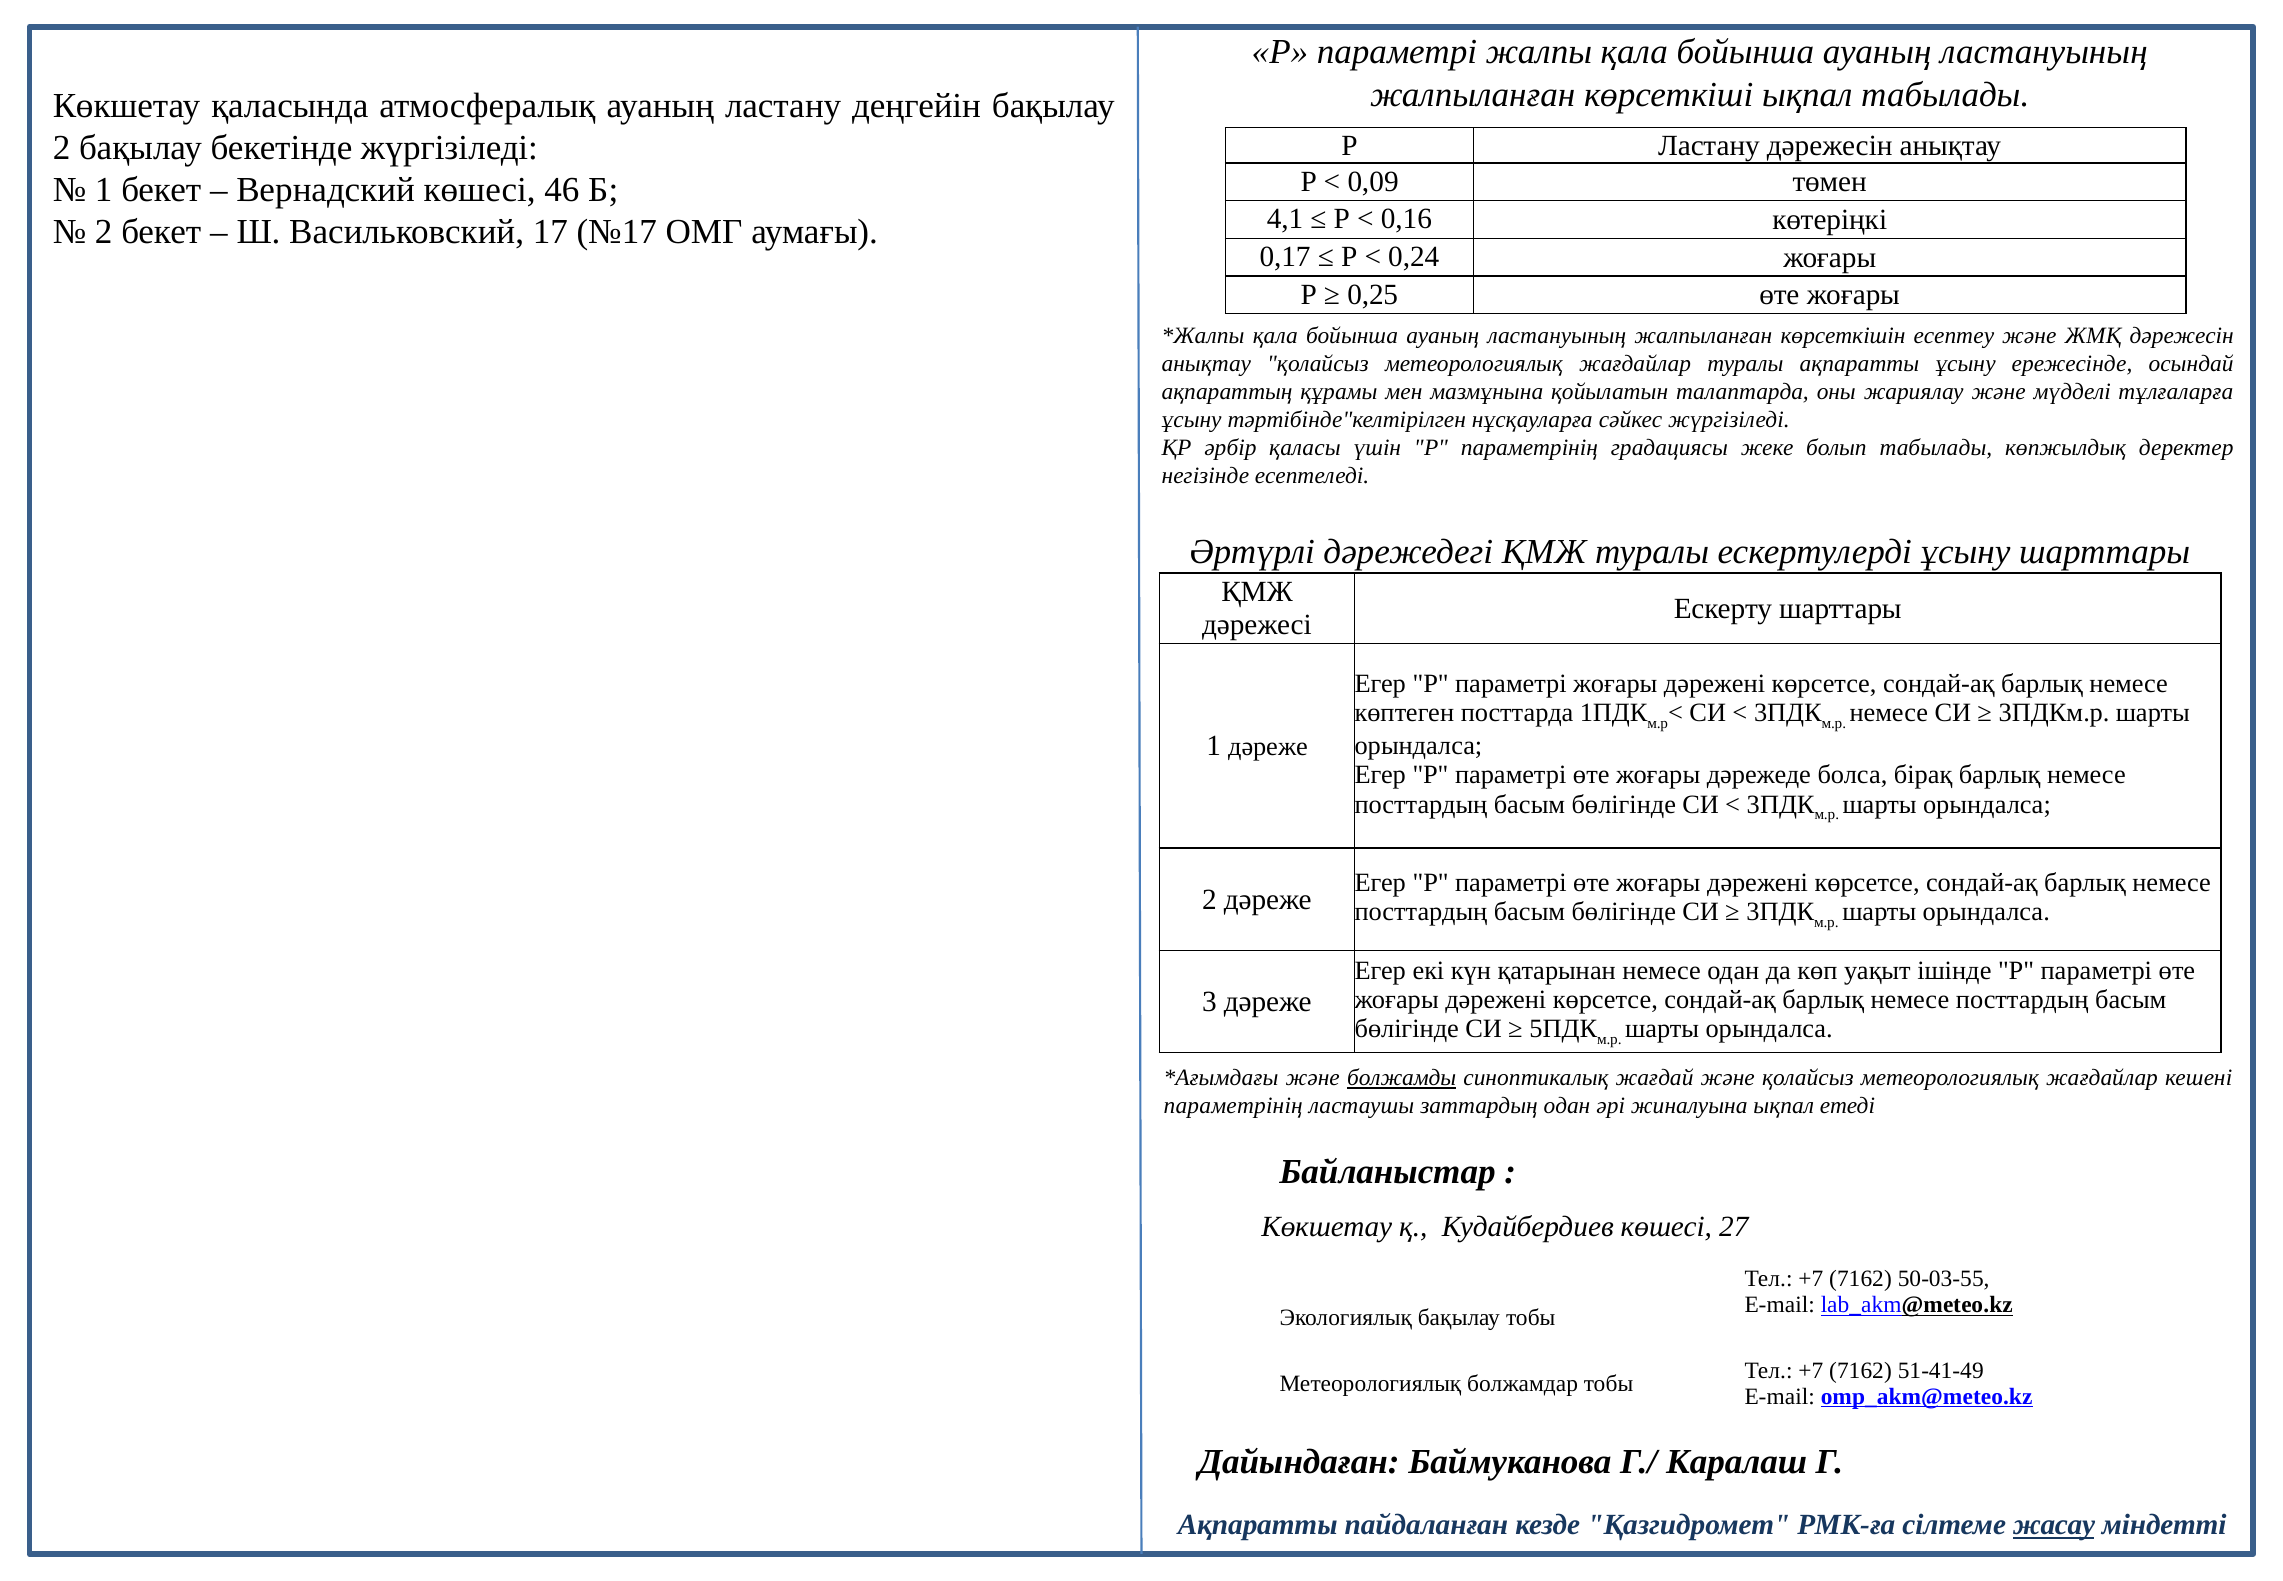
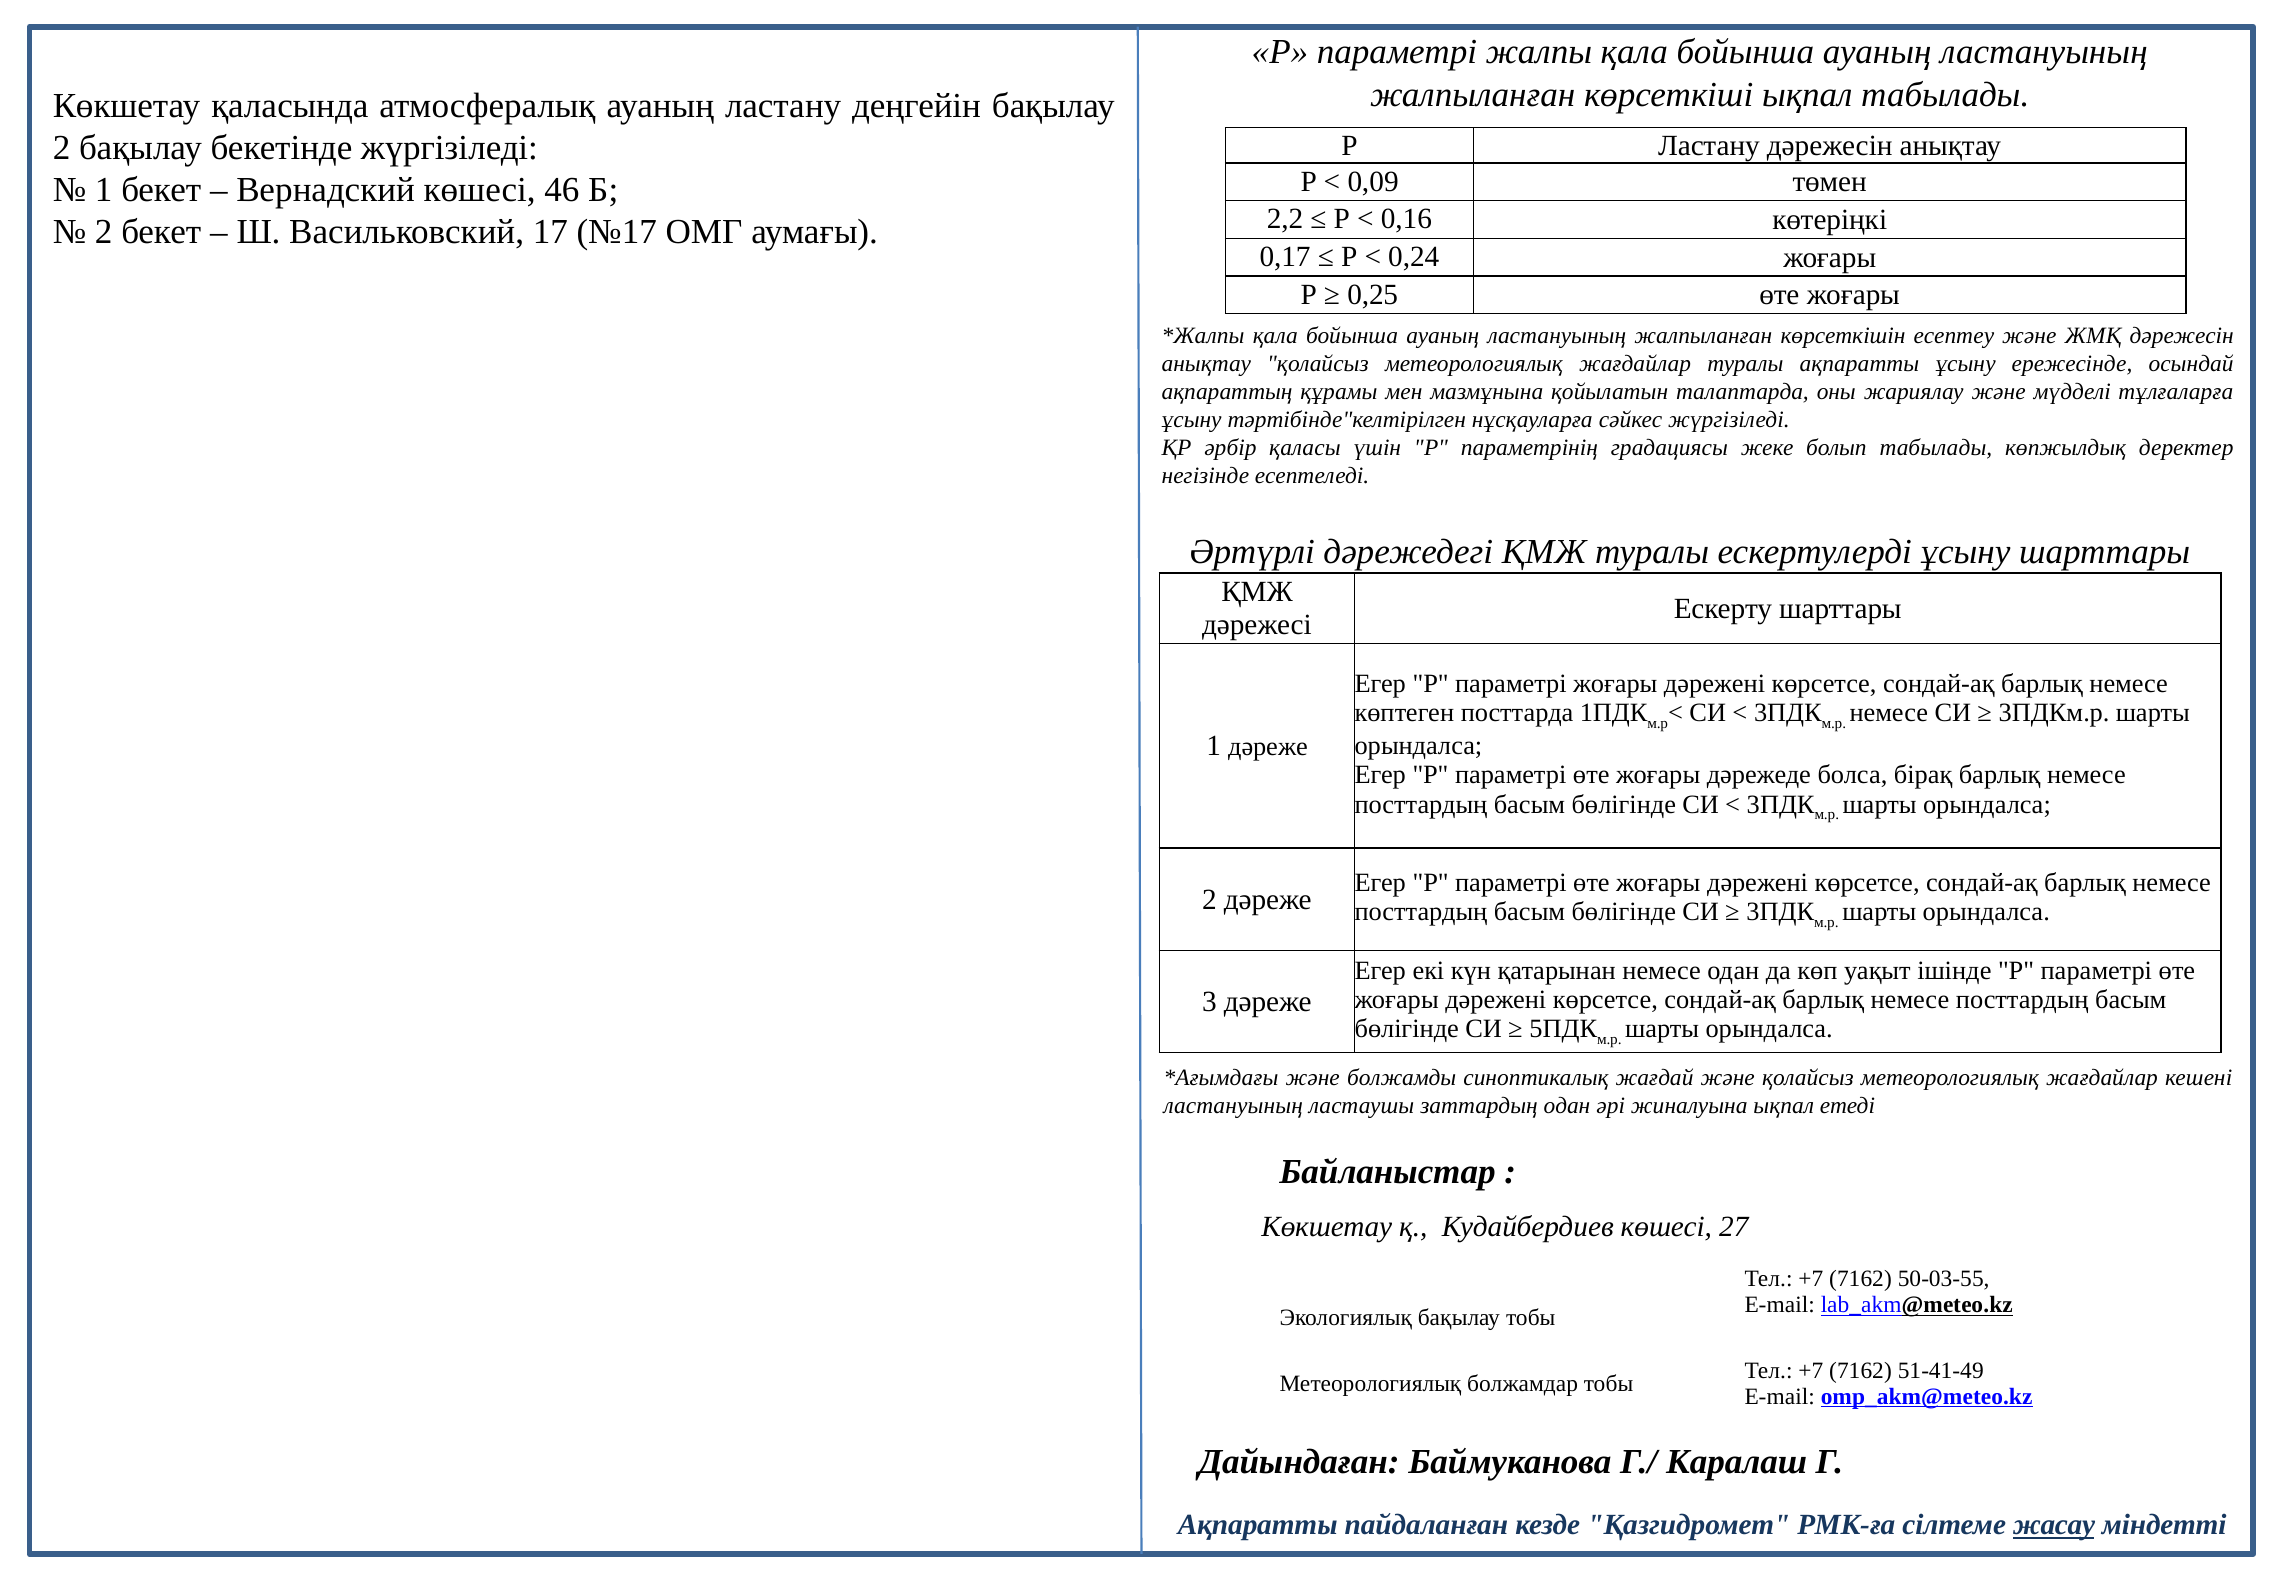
4,1: 4,1 -> 2,2
болжамды underline: present -> none
параметрінің at (1233, 1106): параметрінің -> ластануының
